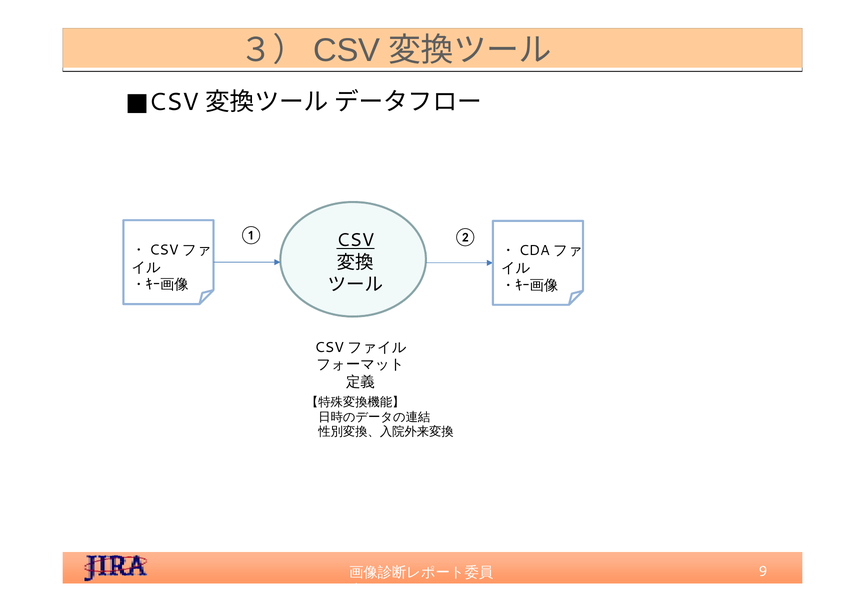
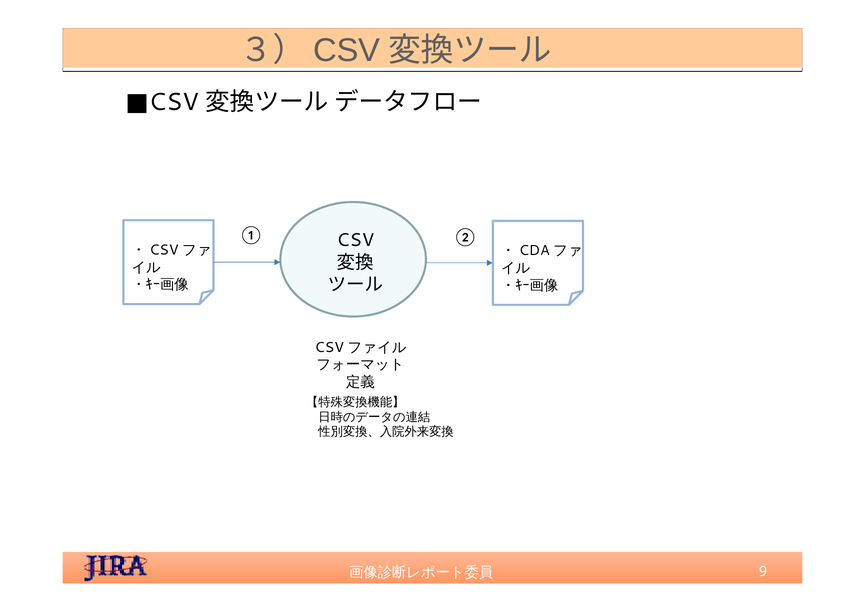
CSV at (355, 240) underline: present -> none
